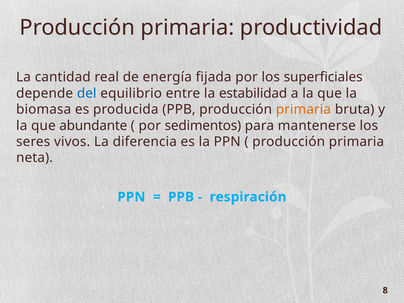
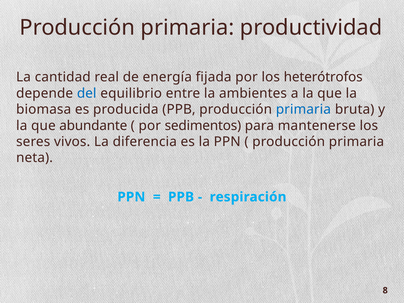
superficiales: superficiales -> heterótrofos
estabilidad: estabilidad -> ambientes
primaria at (303, 109) colour: orange -> blue
